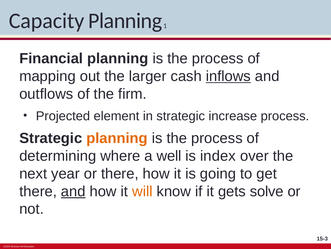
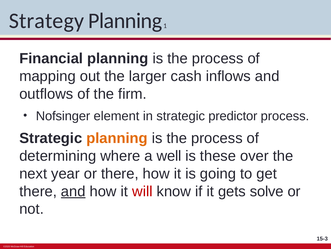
Capacity: Capacity -> Strategy
inflows underline: present -> none
Projected: Projected -> Nofsinger
increase: increase -> predictor
index: index -> these
will colour: orange -> red
